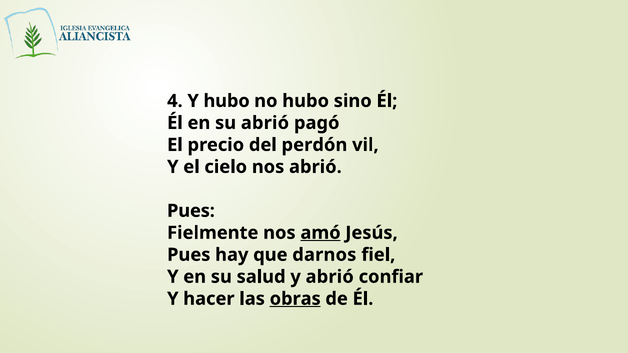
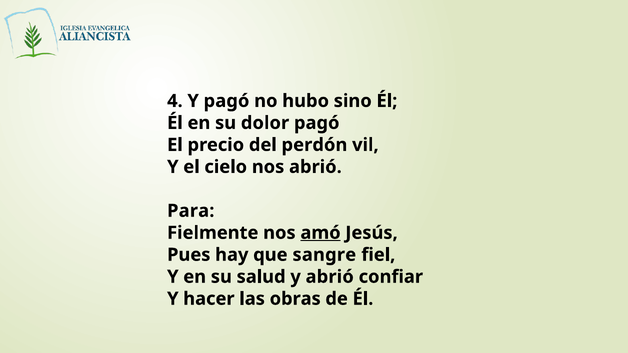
Y hubo: hubo -> pagó
su abrió: abrió -> dolor
Pues at (191, 211): Pues -> Para
darnos: darnos -> sangre
obras underline: present -> none
